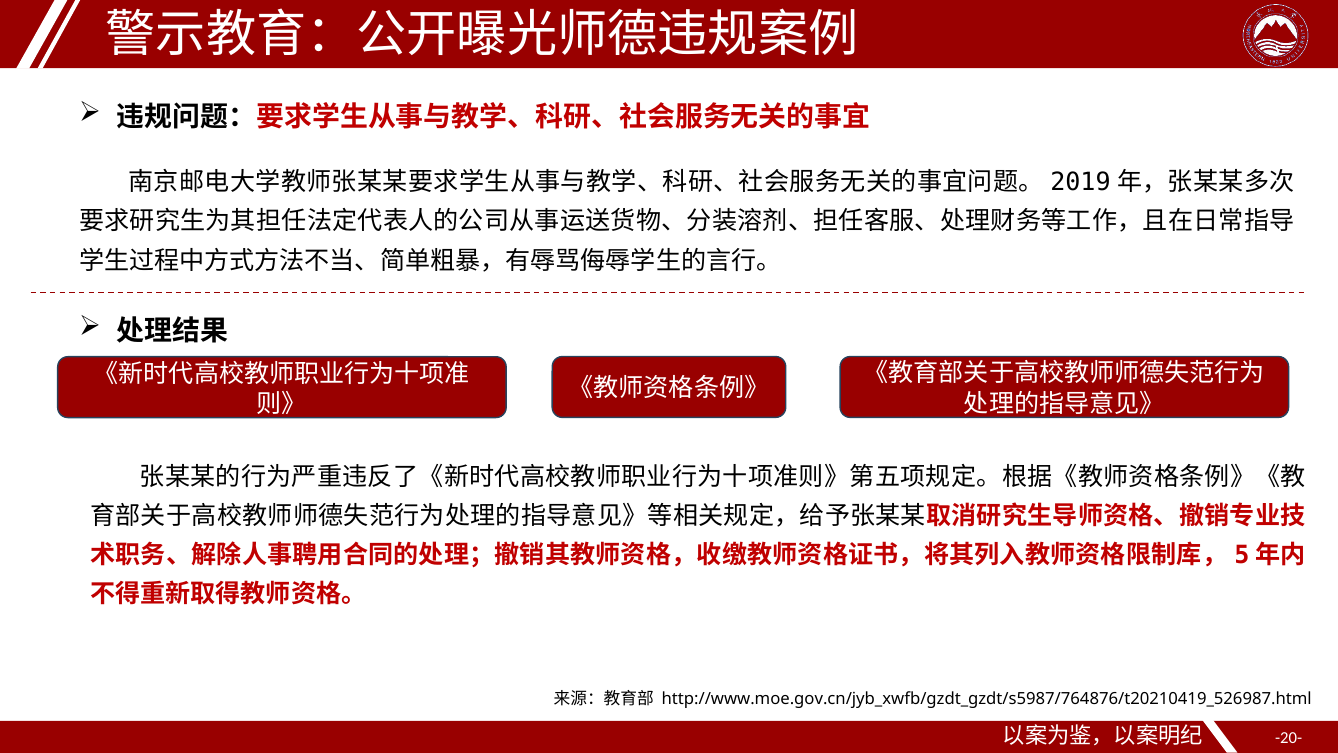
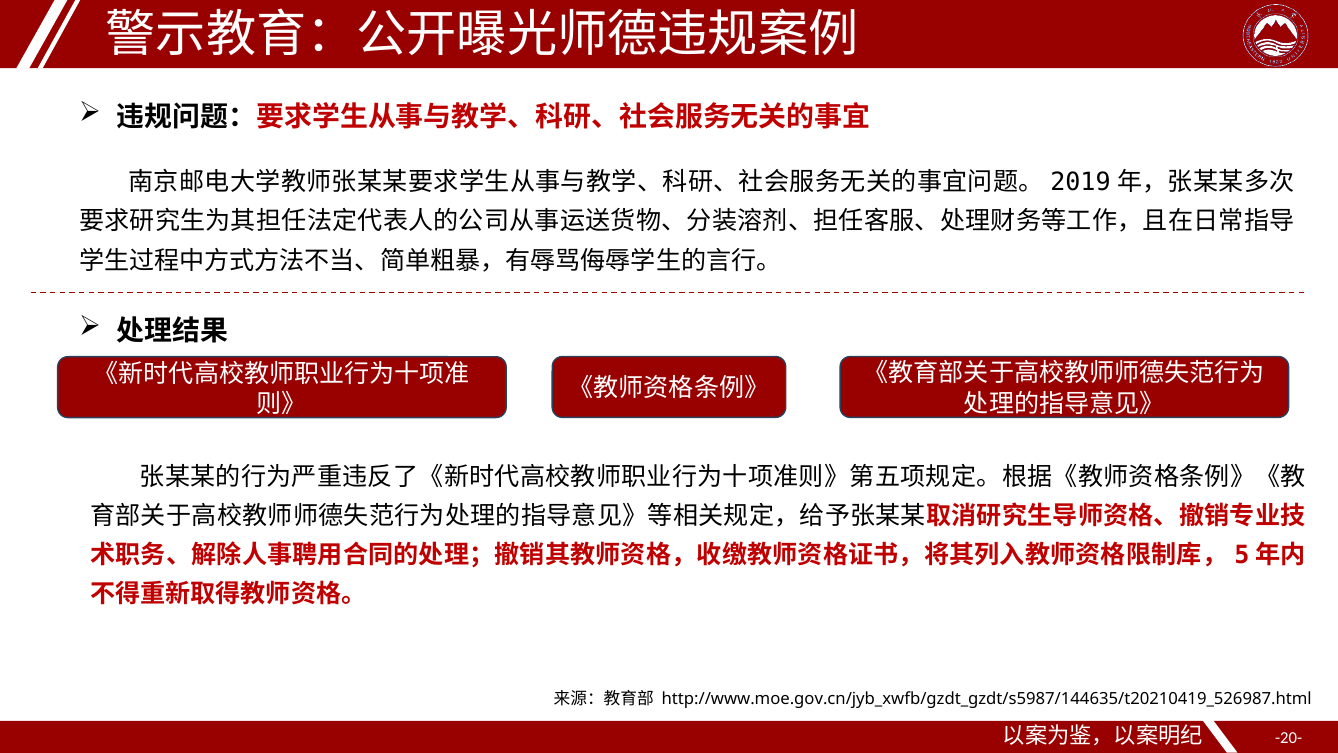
http://www.moe.gov.cn/jyb_xwfb/gzdt_gzdt/s5987/764876/t20210419_526987.html: http://www.moe.gov.cn/jyb_xwfb/gzdt_gzdt/s5987/764876/t20210419_526987.html -> http://www.moe.gov.cn/jyb_xwfb/gzdt_gzdt/s5987/144635/t20210419_526987.html
